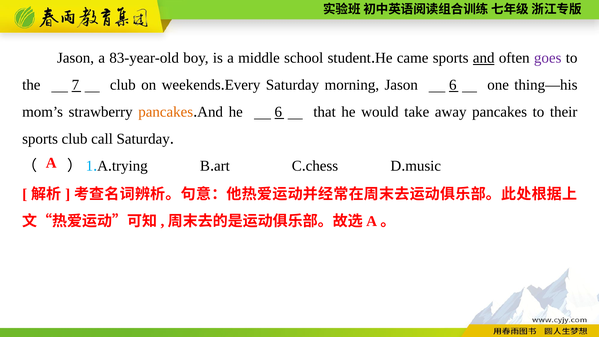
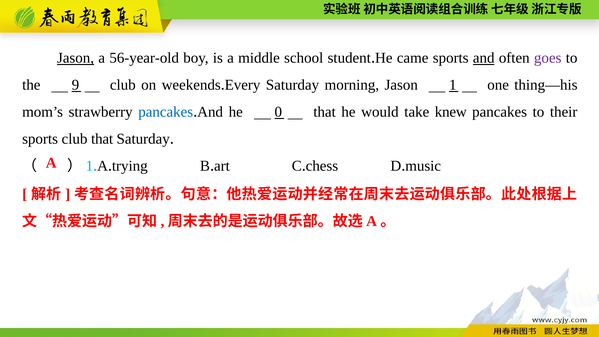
Jason at (76, 58) underline: none -> present
83-year-old: 83-year-old -> 56-year-old
7: 7 -> 9
Jason 6: 6 -> 1
pancakes at (166, 112) colour: orange -> blue
he 6: 6 -> 0
away: away -> knew
club call: call -> that
